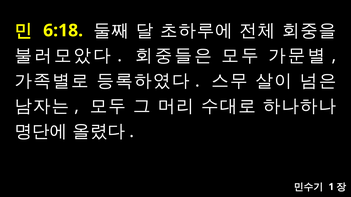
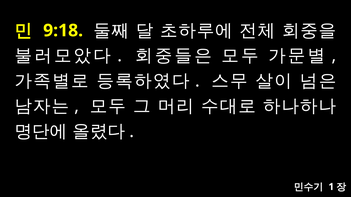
6:18: 6:18 -> 9:18
